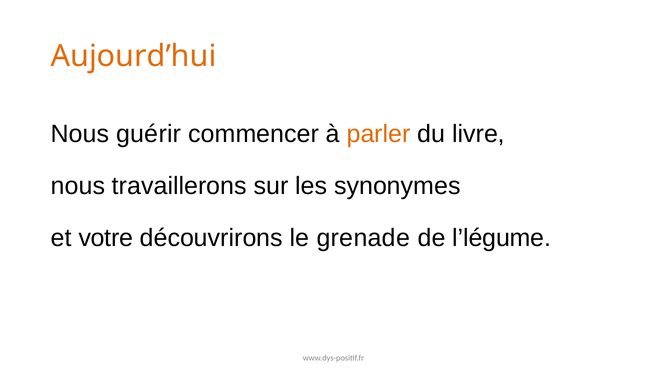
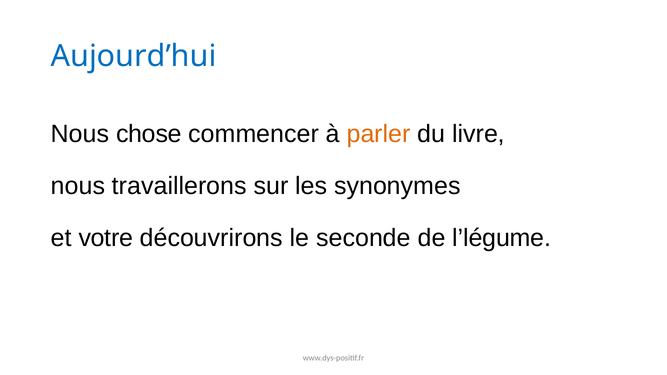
Aujourd’hui colour: orange -> blue
guérir: guérir -> chose
grenade: grenade -> seconde
